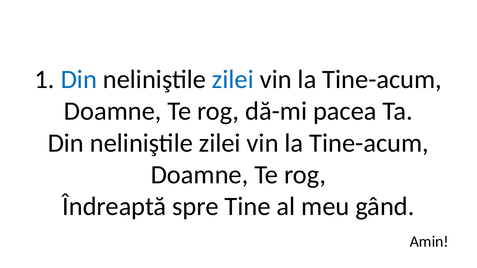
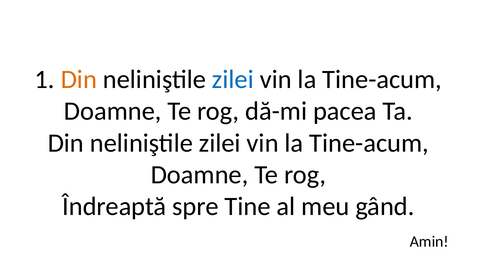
Din at (79, 80) colour: blue -> orange
